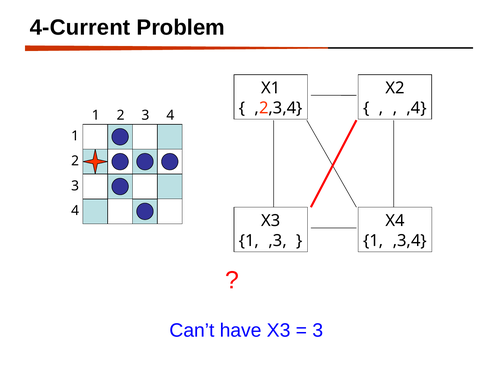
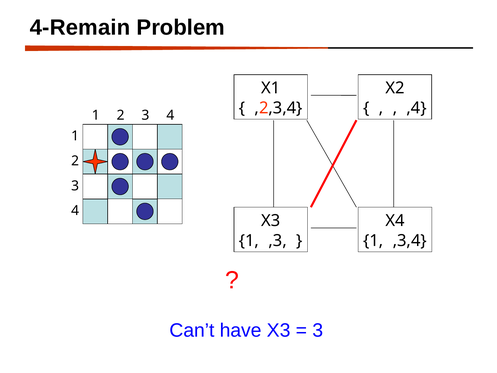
4-Current: 4-Current -> 4-Remain
